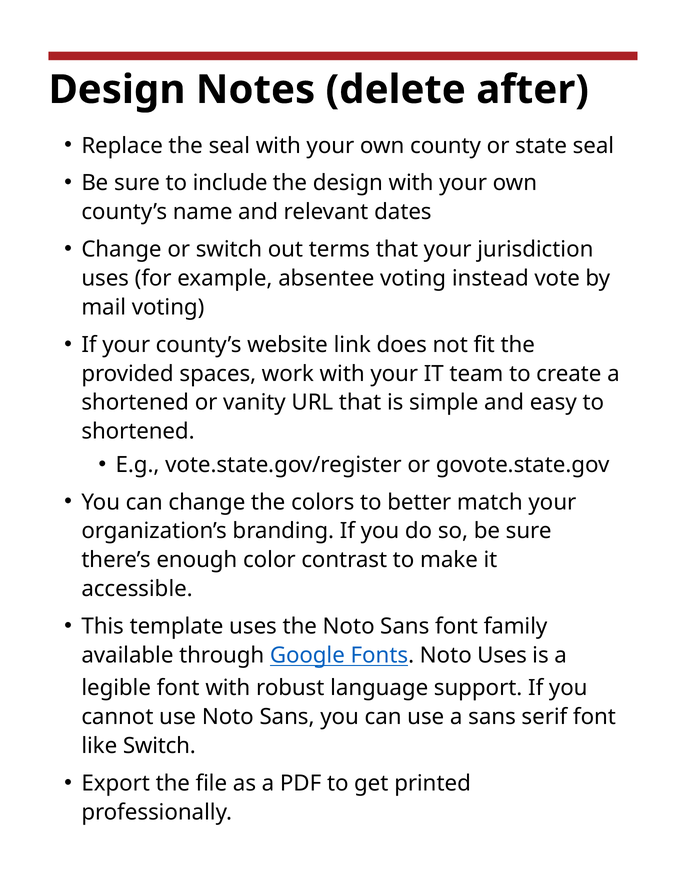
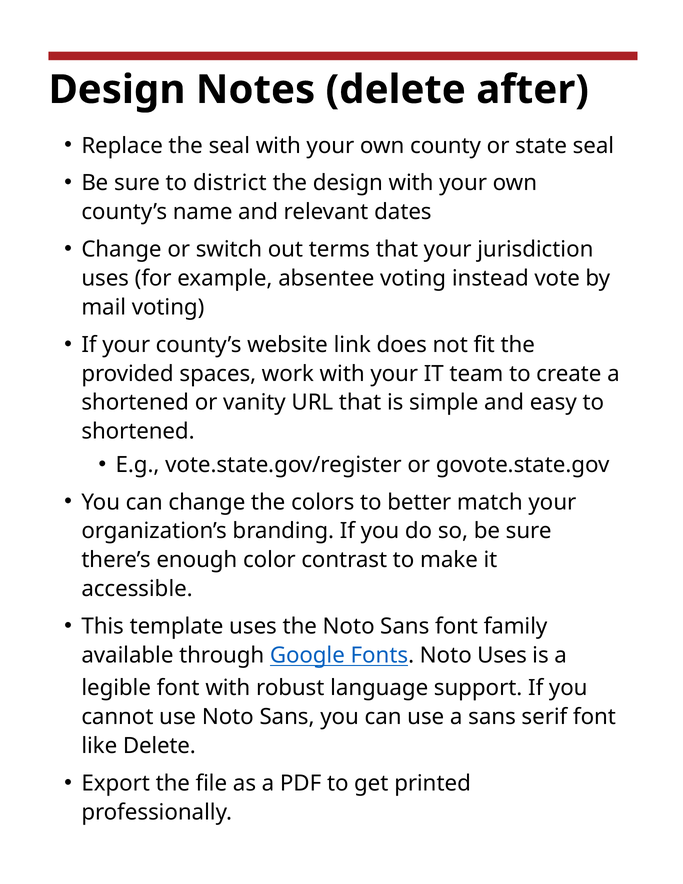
include: include -> district
like Switch: Switch -> Delete
